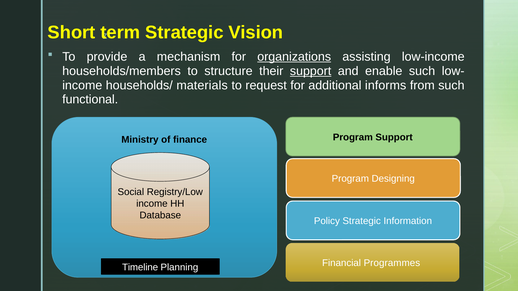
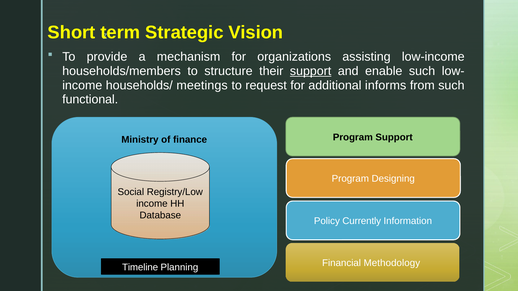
organizations underline: present -> none
materials: materials -> meetings
Policy Strategic: Strategic -> Currently
Programmes: Programmes -> Methodology
